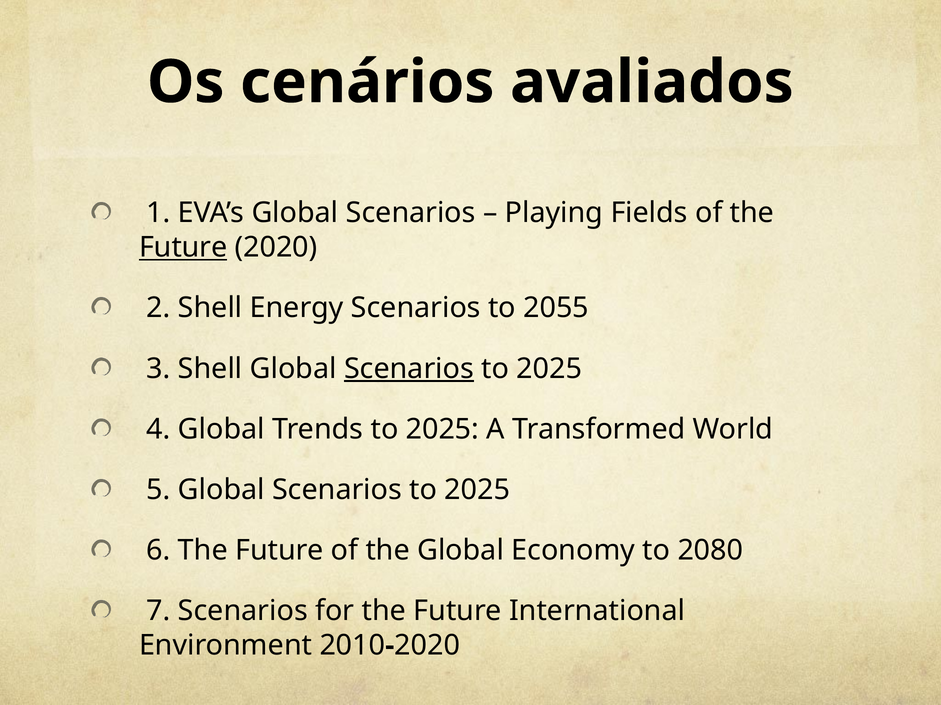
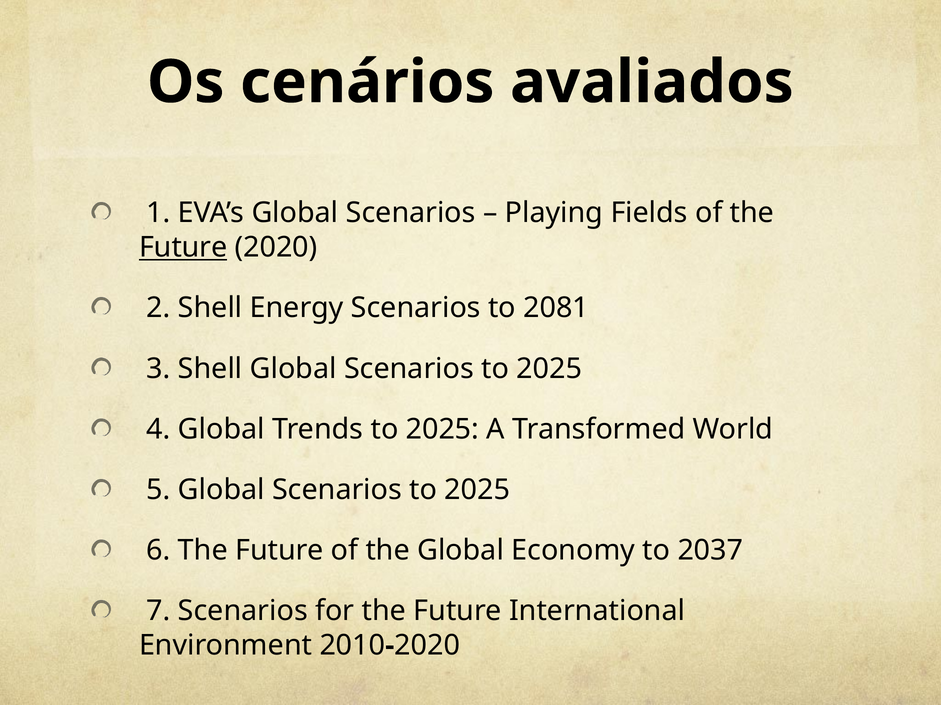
2055: 2055 -> 2081
Scenarios at (409, 369) underline: present -> none
2080: 2080 -> 2037
